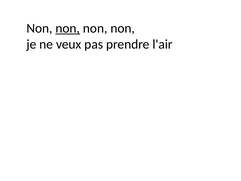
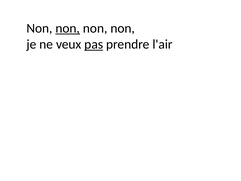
pas underline: none -> present
